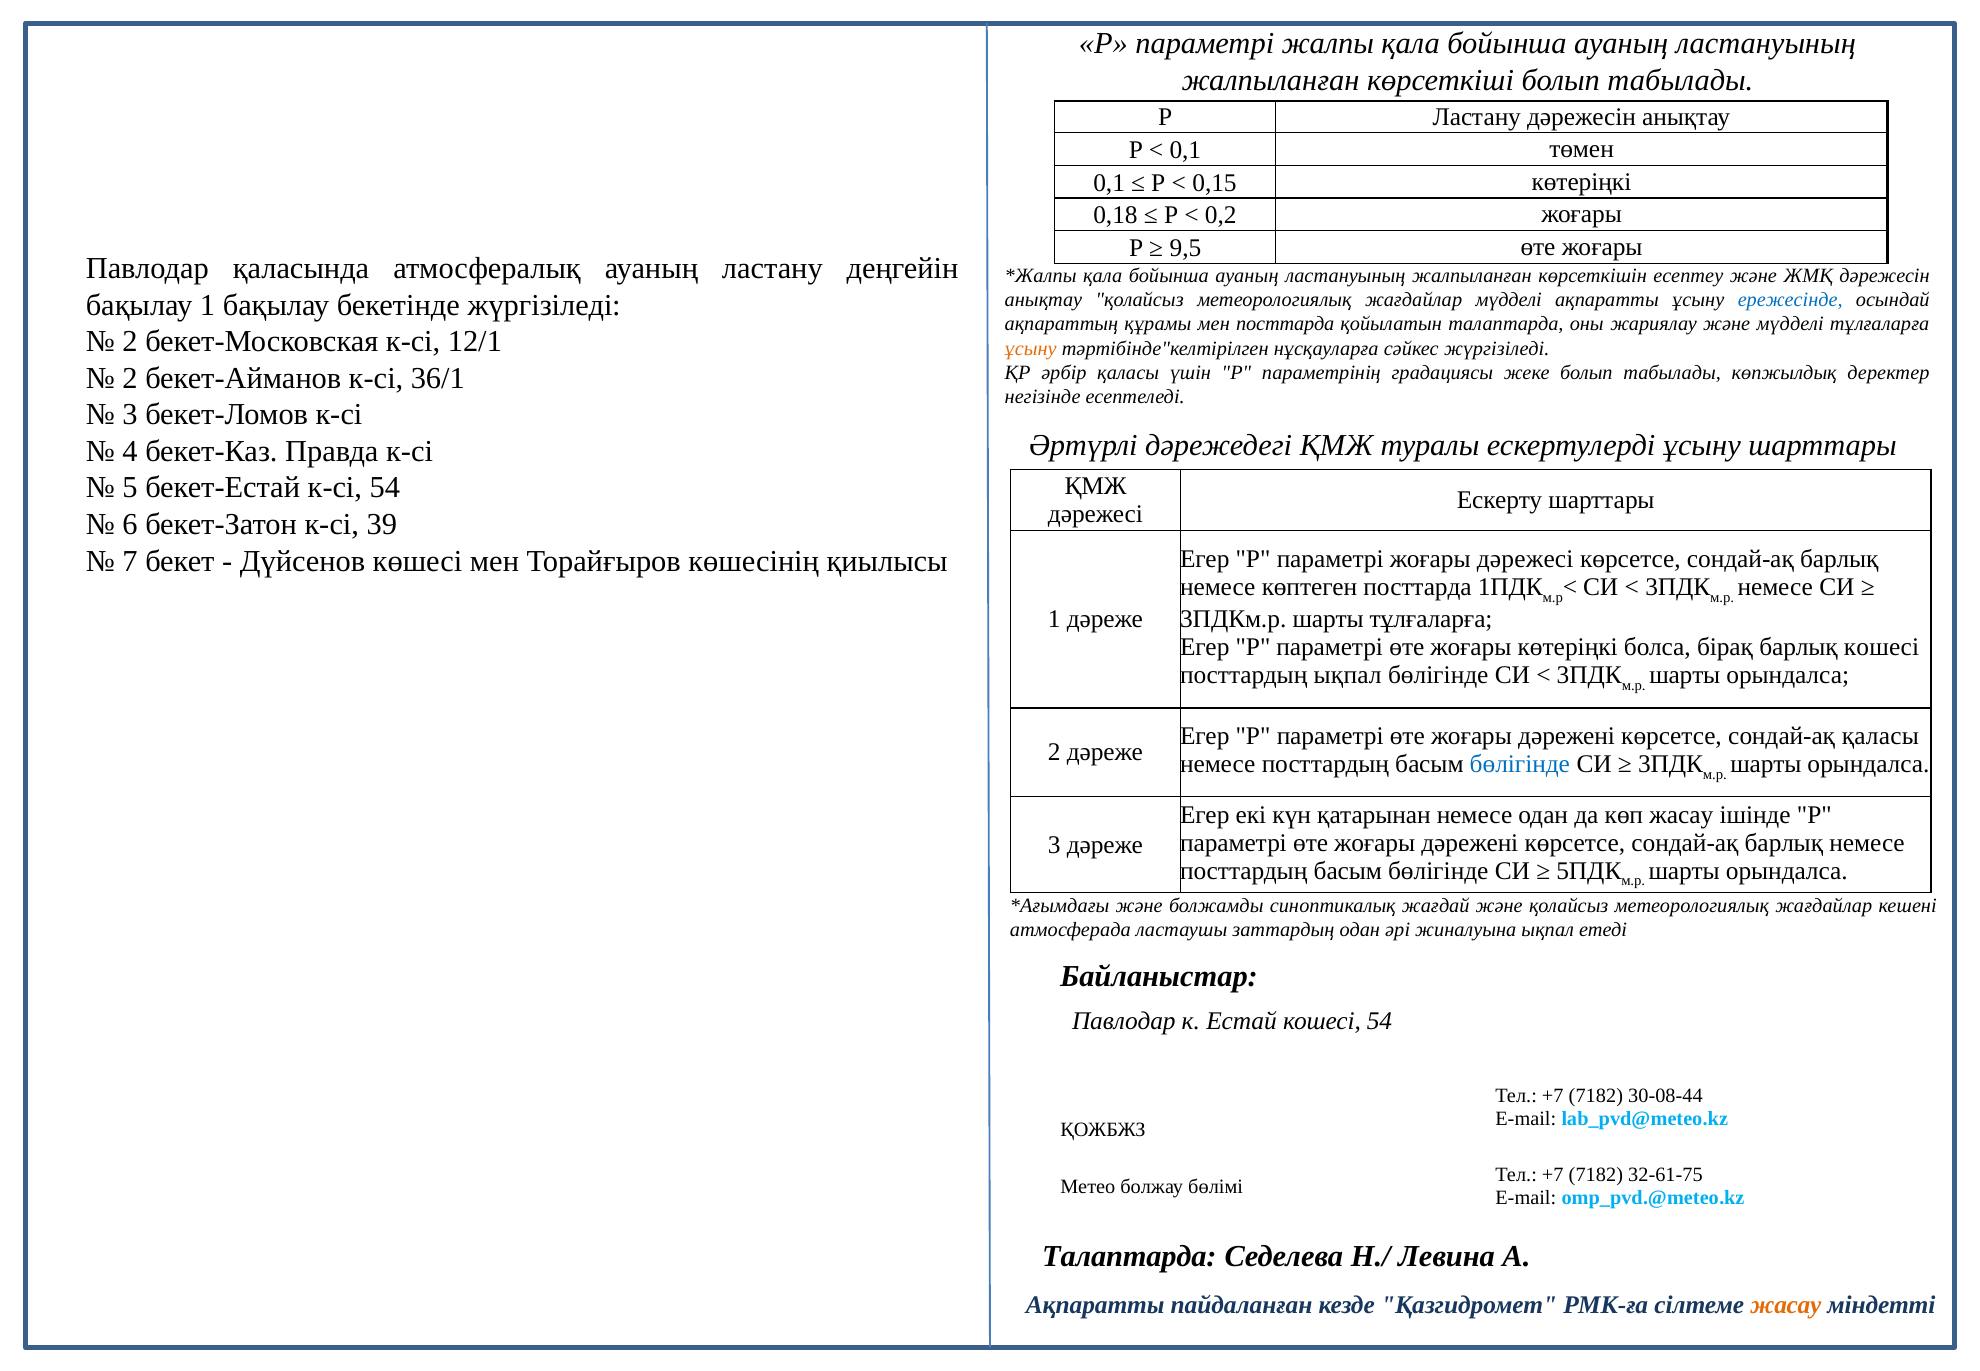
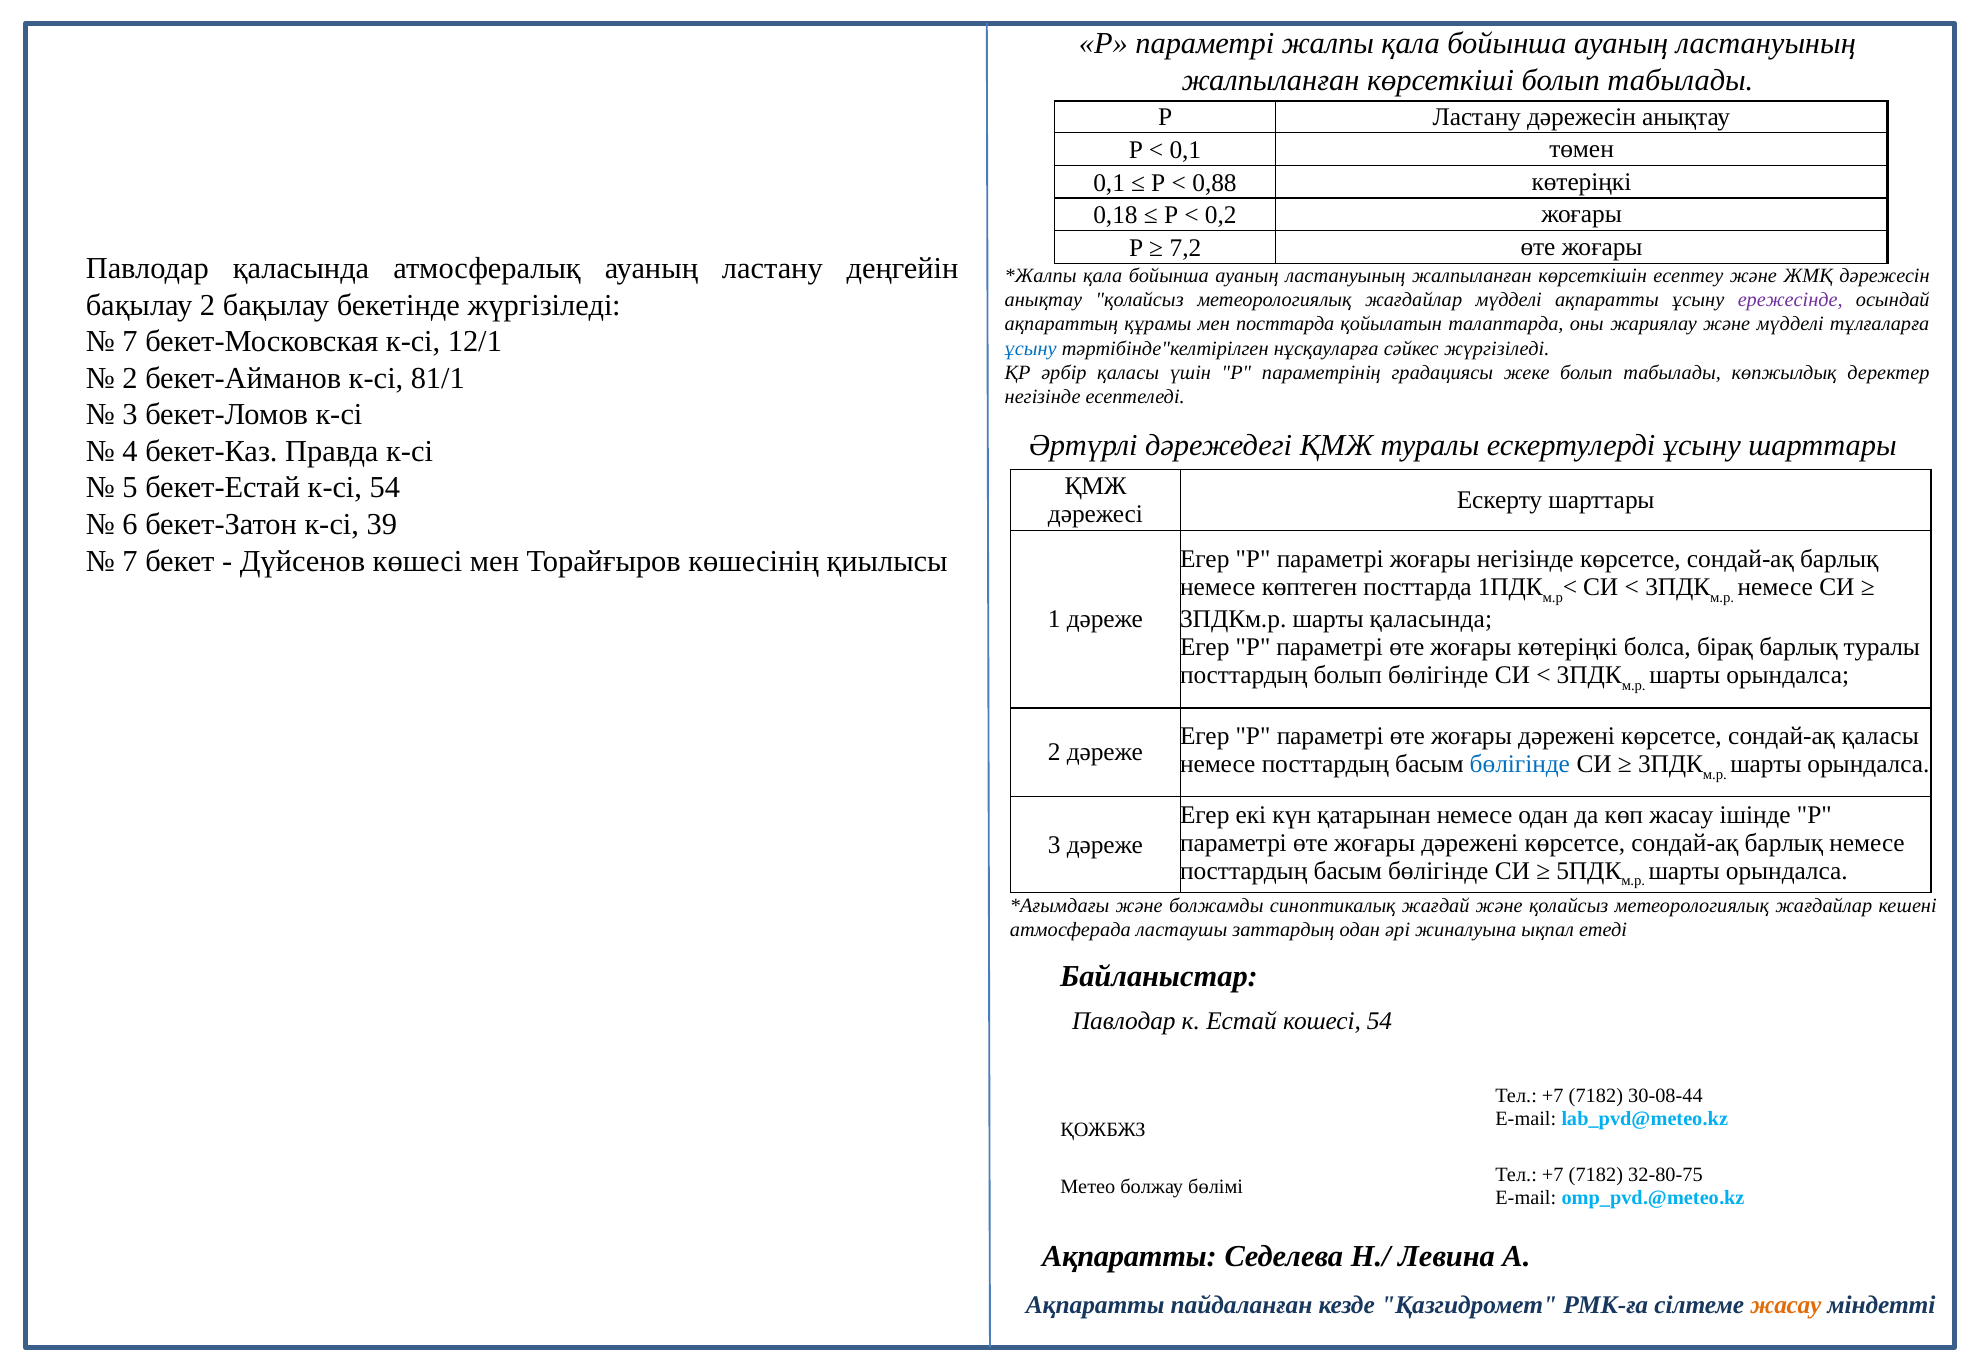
0,15: 0,15 -> 0,88
9,5: 9,5 -> 7,2
ережесінде colour: blue -> purple
бақылау 1: 1 -> 2
2 at (130, 342): 2 -> 7
ұсыну at (1031, 348) colour: orange -> blue
36/1: 36/1 -> 81/1
жоғары дәрежесі: дәрежесі -> негізінде
шарты тұлғаларға: тұлғаларға -> қаласында
барлық кошесi: кошесi -> туралы
посттардың ықпал: ықпал -> болып
32-61-75: 32-61-75 -> 32-80-75
Талаптарда at (1129, 1256): Талаптарда -> Ақпаратты
